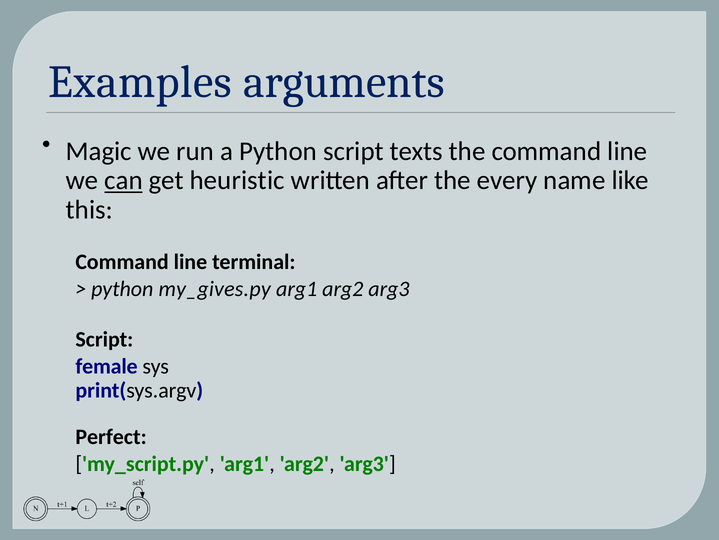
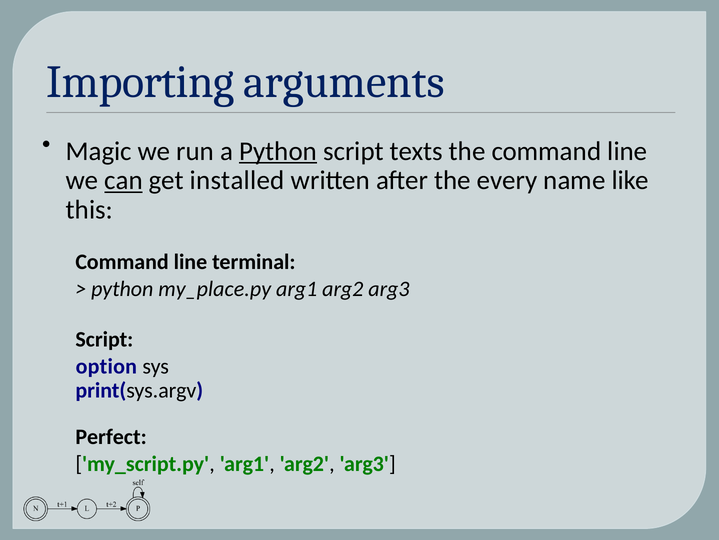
Examples: Examples -> Importing
Python at (278, 151) underline: none -> present
heuristic: heuristic -> installed
my_gives.py: my_gives.py -> my_place.py
female: female -> option
